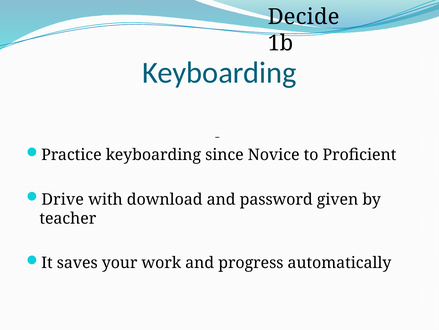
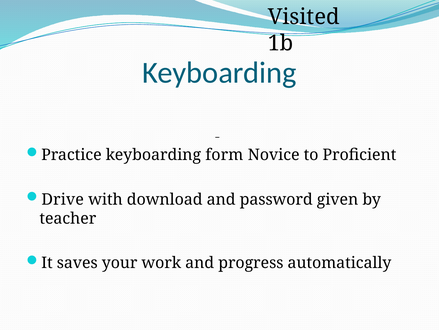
Decide: Decide -> Visited
since: since -> form
